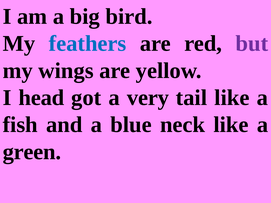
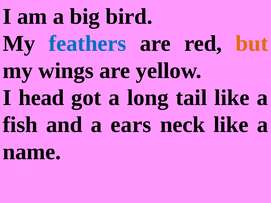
but colour: purple -> orange
very: very -> long
blue: blue -> ears
green: green -> name
